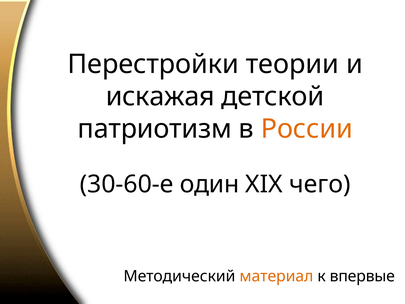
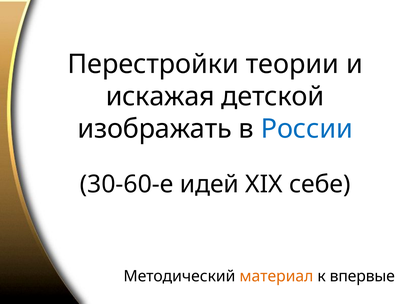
патриотизм: патриотизм -> изображать
России colour: orange -> blue
один: один -> идей
чего: чего -> себе
